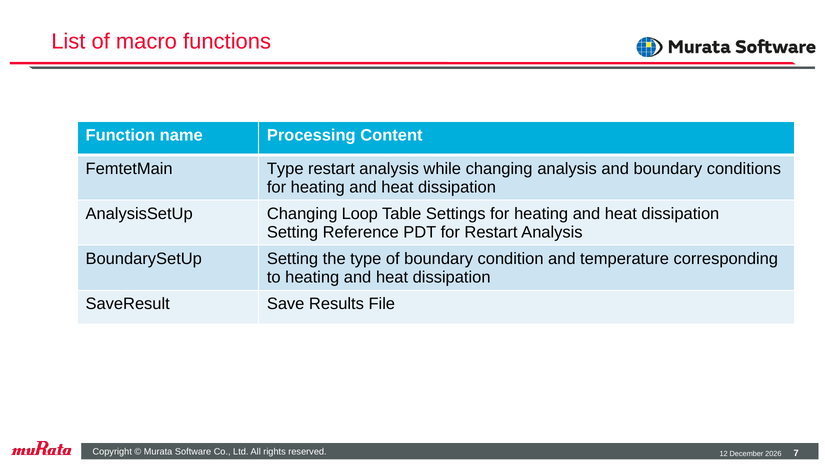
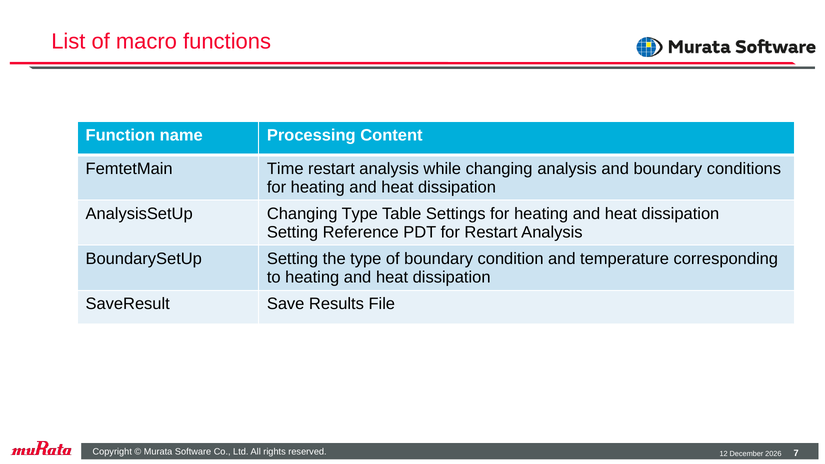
FemtetMain Type: Type -> Time
Changing Loop: Loop -> Type
